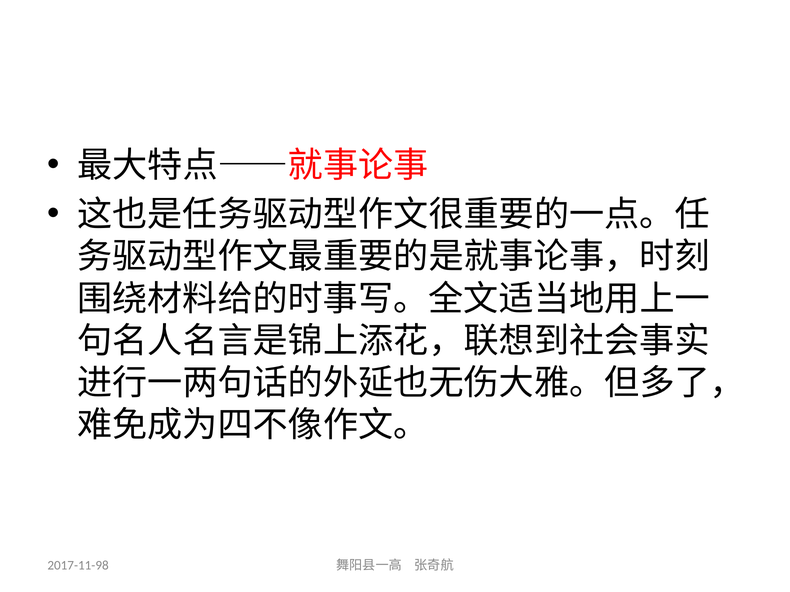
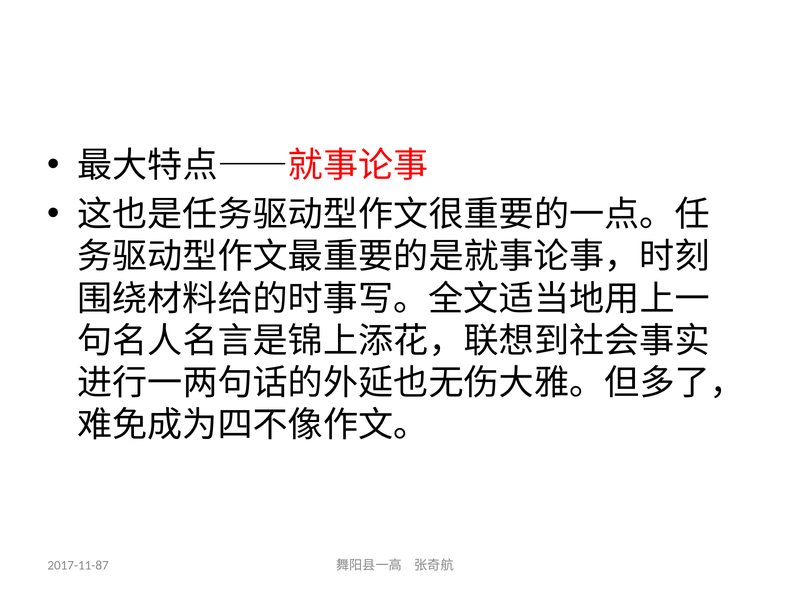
2017-11-98: 2017-11-98 -> 2017-11-87
